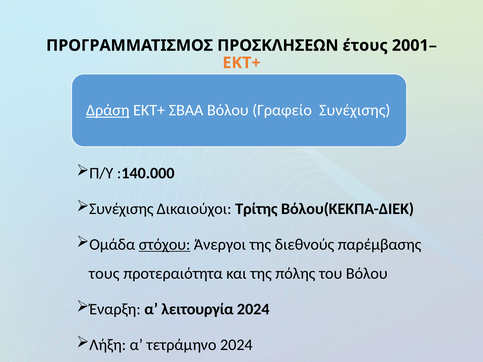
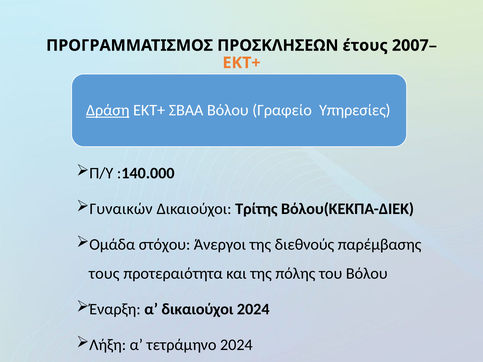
2001–: 2001– -> 2007–
Γραφείο Συνέχισης: Συνέχισης -> Υπηρεσίες
Συνέχισης at (121, 209): Συνέχισης -> Γυναικών
στόχου underline: present -> none
α λειτουργία: λειτουργία -> δικαιούχοι
